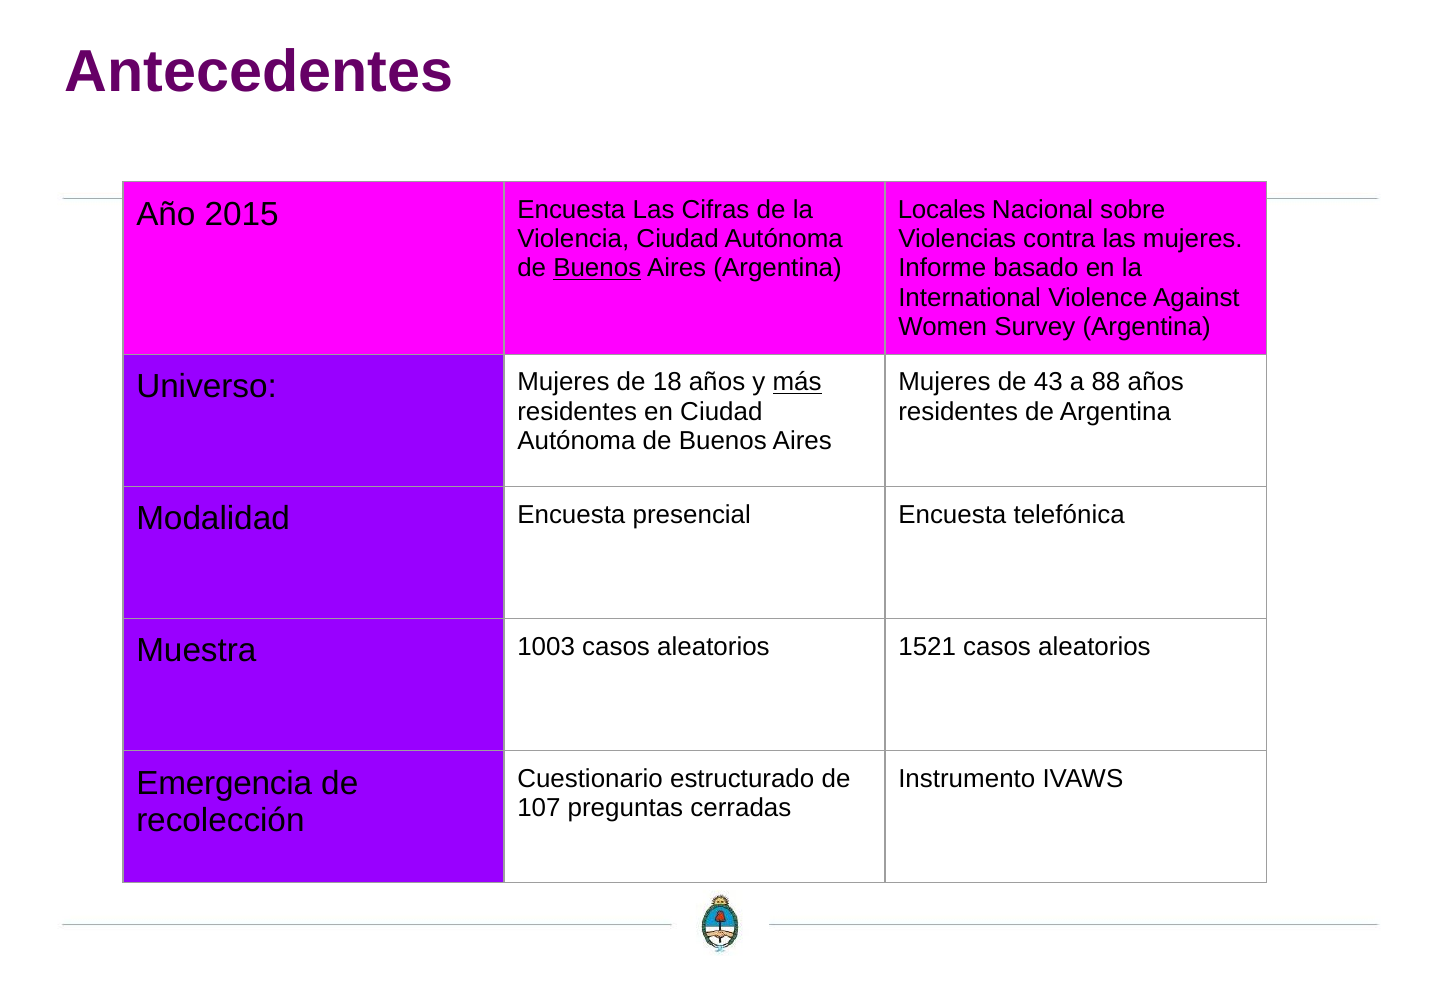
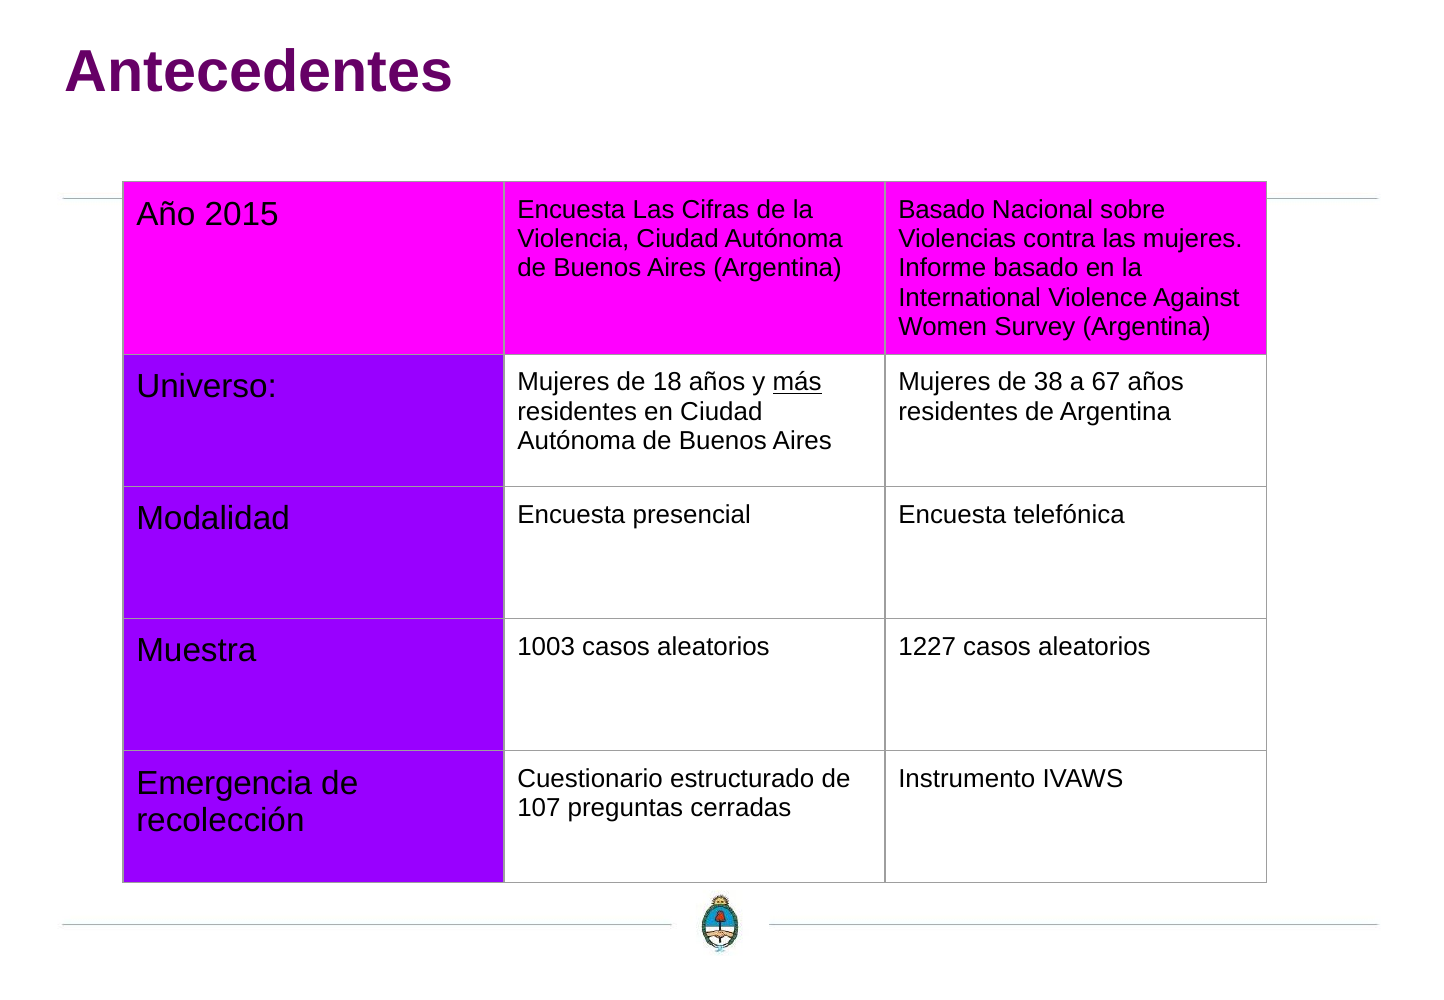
Locales at (942, 210): Locales -> Basado
Buenos at (597, 268) underline: present -> none
43: 43 -> 38
88: 88 -> 67
1521: 1521 -> 1227
